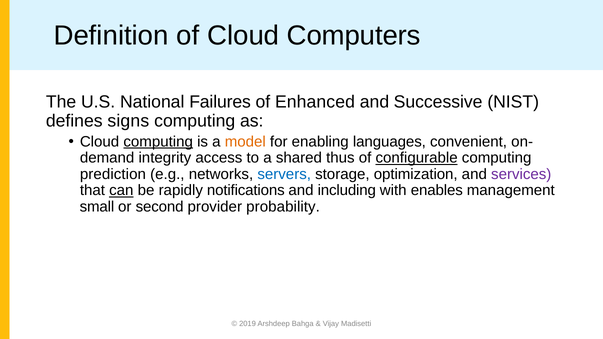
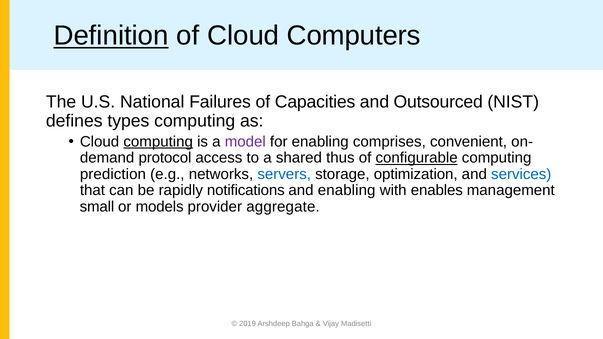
Deﬁnition underline: none -> present
Enhanced: Enhanced -> Capacities
Successive: Successive -> Outsourced
signs: signs -> types
model colour: orange -> purple
languages: languages -> comprises
integrity: integrity -> protocol
services colour: purple -> blue
can underline: present -> none
and including: including -> enabling
second: second -> models
probability: probability -> aggregate
